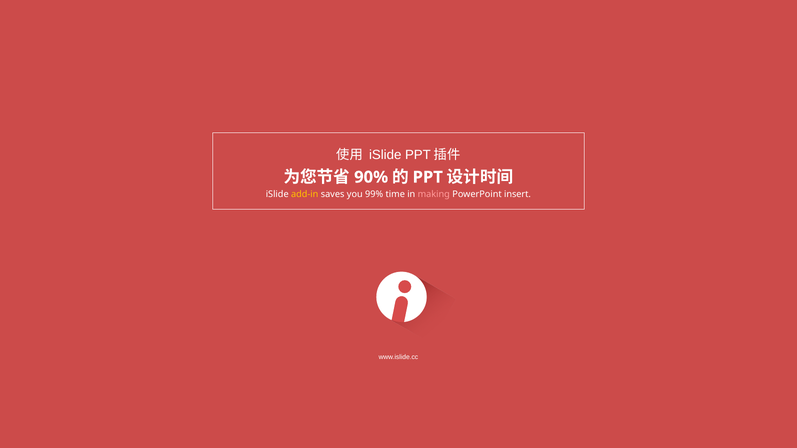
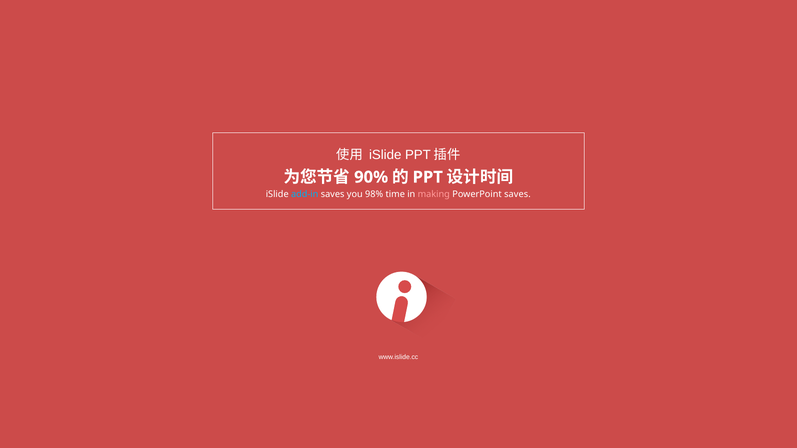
add-in colour: yellow -> light blue
99%: 99% -> 98%
PowerPoint insert: insert -> saves
